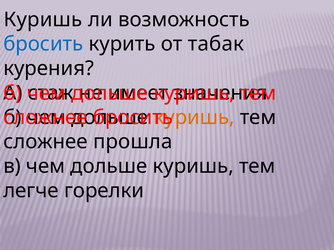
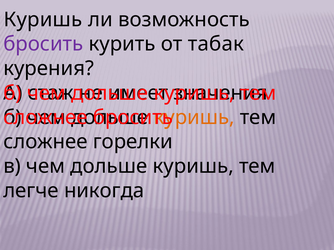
бросить at (43, 44) colour: blue -> purple
прошла: прошла -> горелки
горелки: горелки -> никогда
